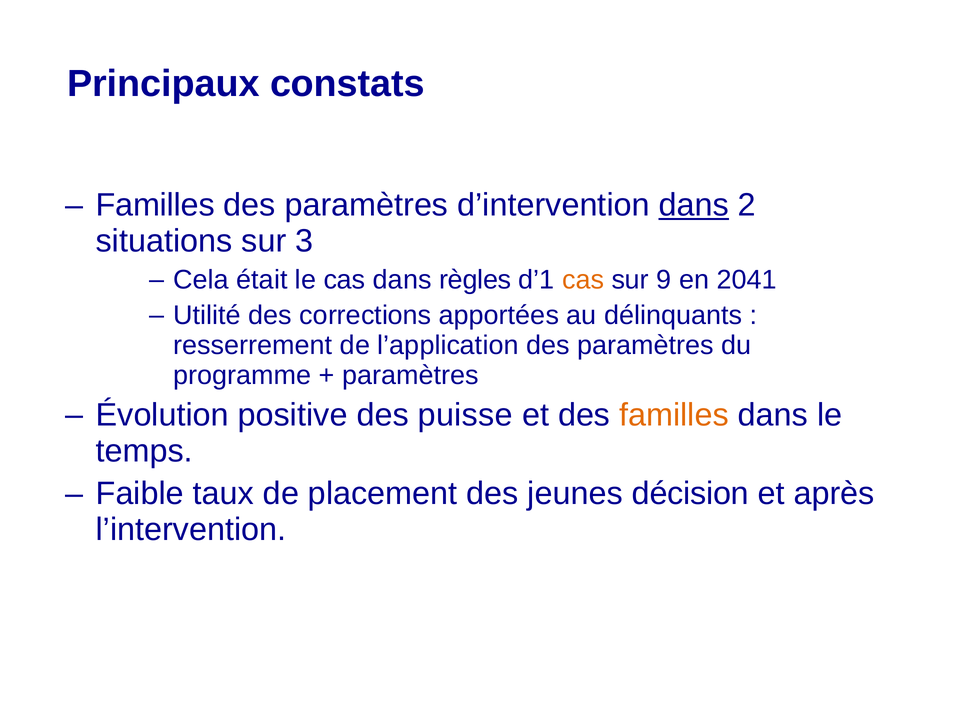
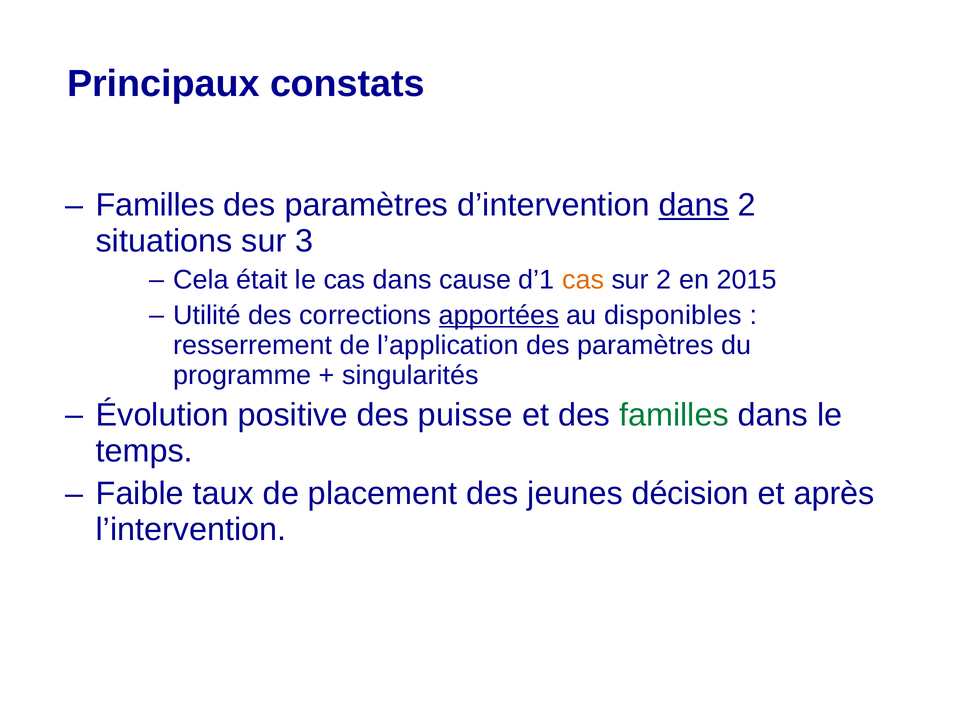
règles: règles -> cause
sur 9: 9 -> 2
2041: 2041 -> 2015
apportées underline: none -> present
délinquants: délinquants -> disponibles
paramètres at (411, 375): paramètres -> singularités
familles at (674, 415) colour: orange -> green
